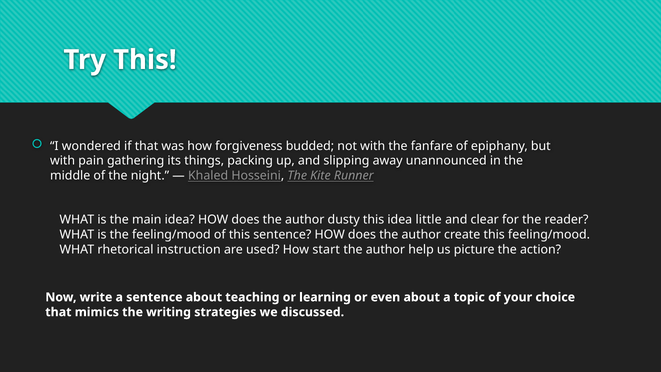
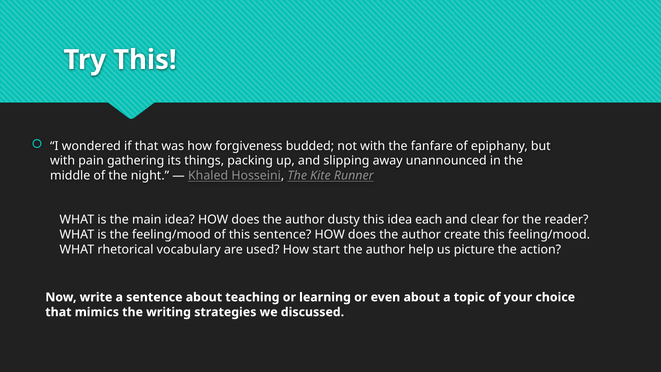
little: little -> each
instruction: instruction -> vocabulary
